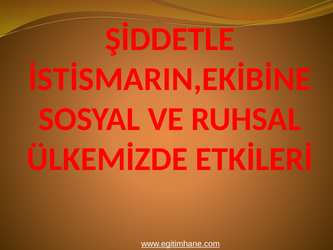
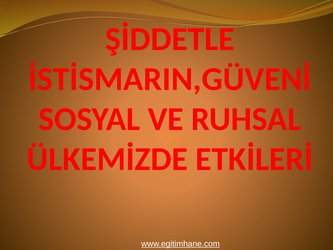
İSTİSMARIN,EKİBİNE: İSTİSMARIN,EKİBİNE -> İSTİSMARIN,GÜVENİ
